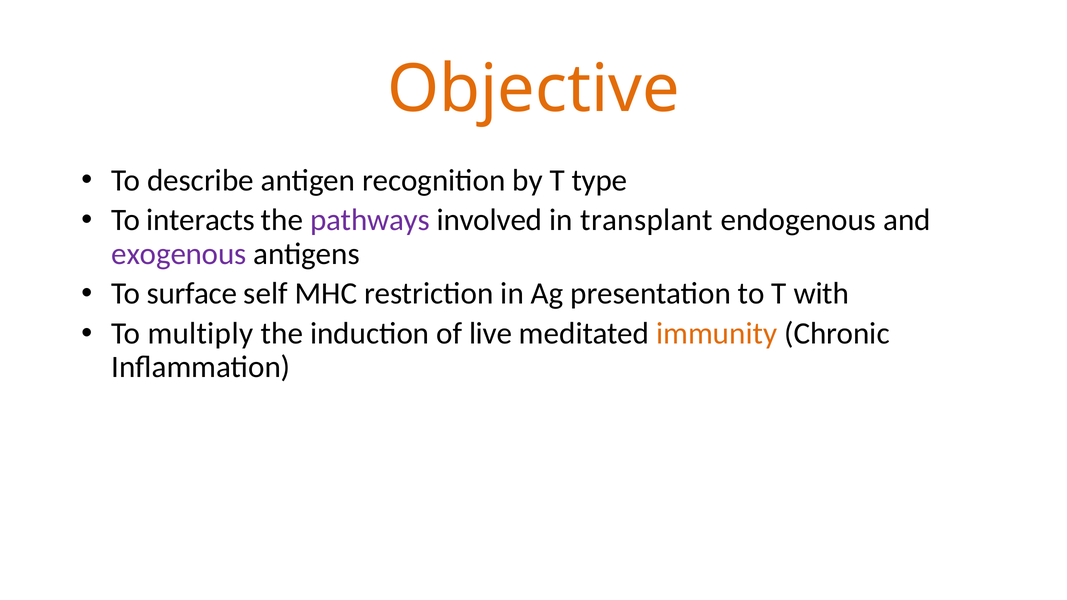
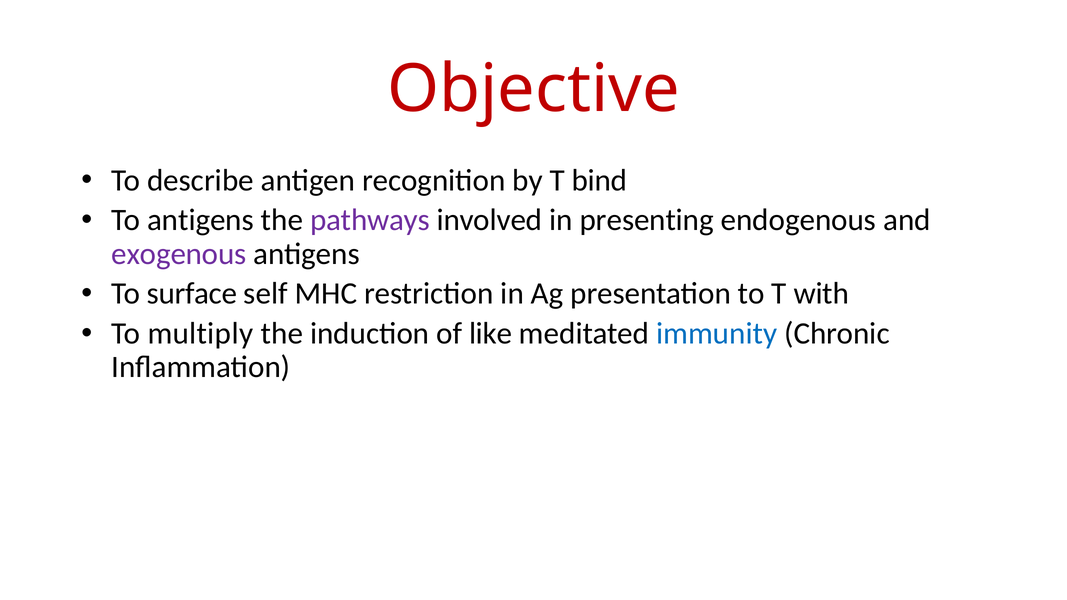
Objective colour: orange -> red
type: type -> bind
To interacts: interacts -> antigens
transplant: transplant -> presenting
live: live -> like
immunity colour: orange -> blue
